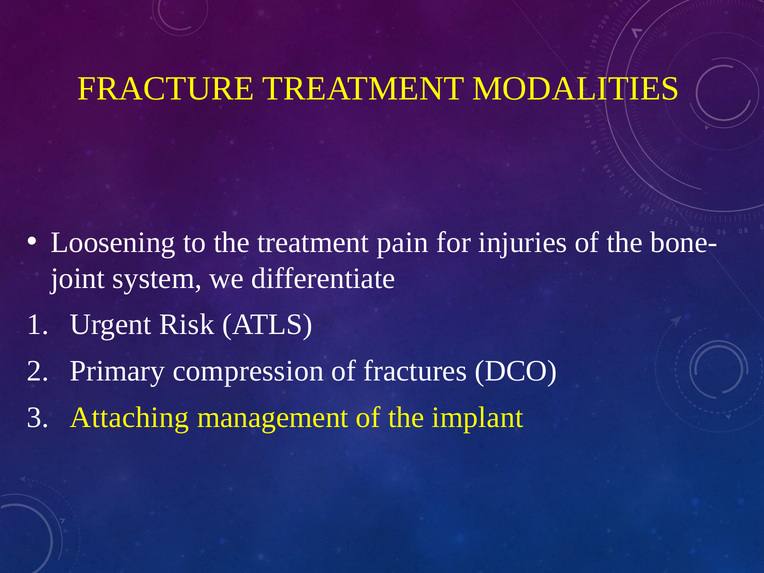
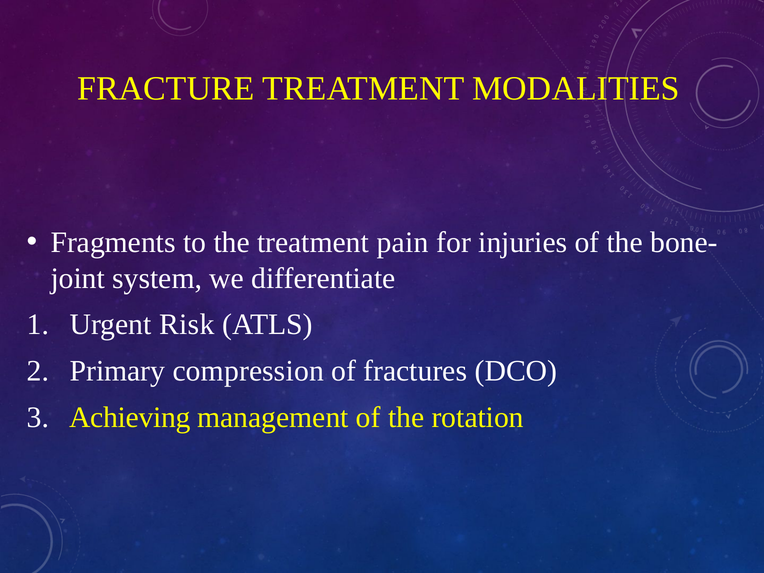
Loosening: Loosening -> Fragments
Attaching: Attaching -> Achieving
implant: implant -> rotation
